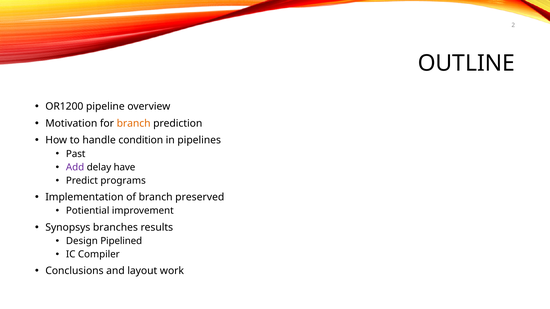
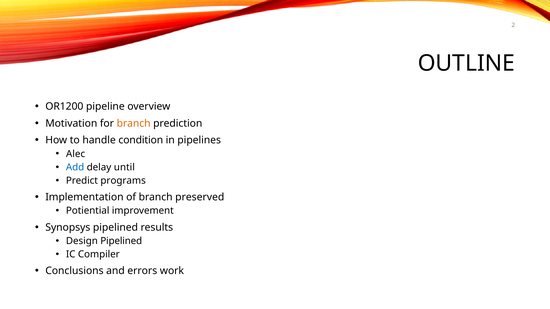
Past: Past -> Alec
Add colour: purple -> blue
have: have -> until
Synopsys branches: branches -> pipelined
layout: layout -> errors
